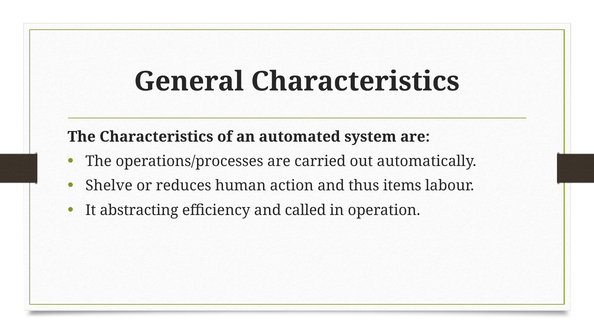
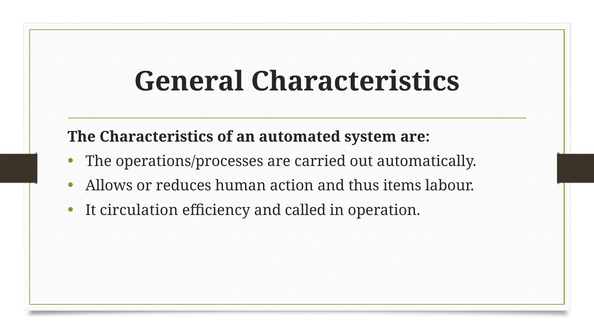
Shelve: Shelve -> Allows
abstracting: abstracting -> circulation
